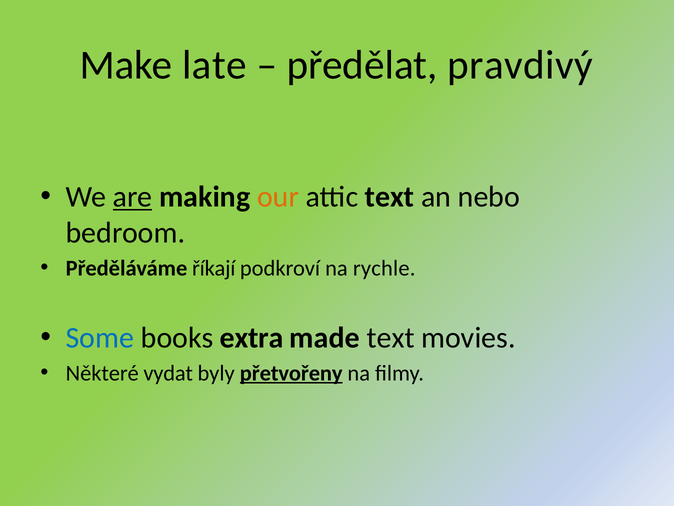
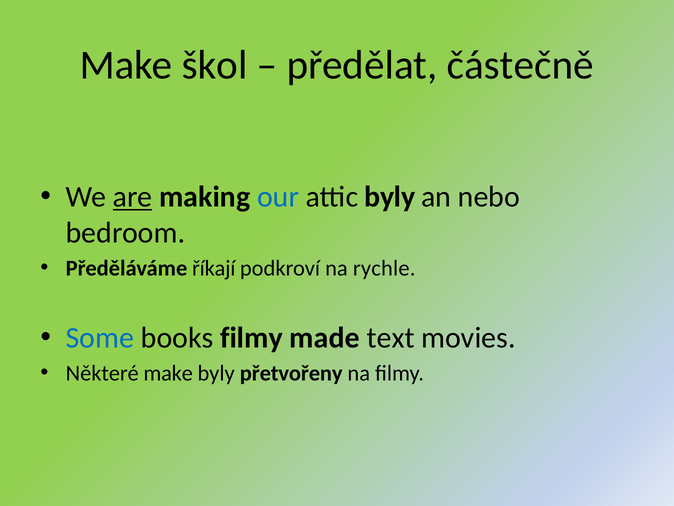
late: late -> škol
pravdivý: pravdivý -> částečně
our colour: orange -> blue
attic text: text -> byly
books extra: extra -> filmy
Některé vydat: vydat -> make
přetvořeny underline: present -> none
